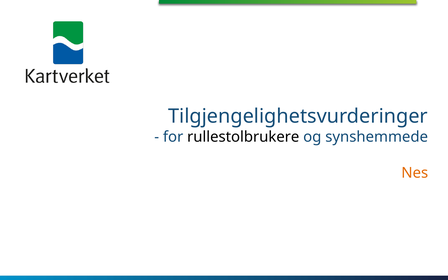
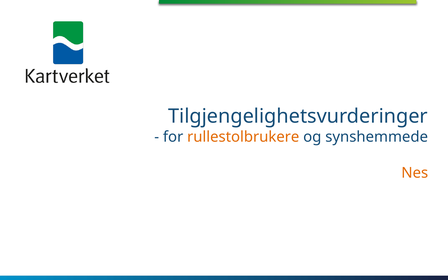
rullestolbrukere colour: black -> orange
